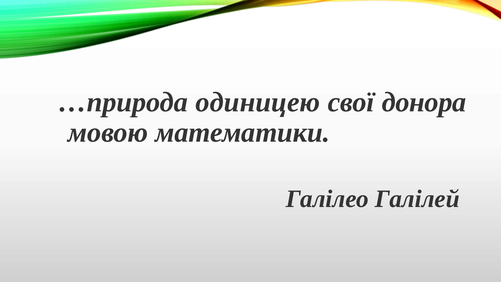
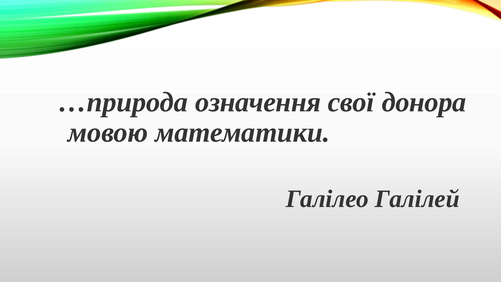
одиницею: одиницею -> означення
